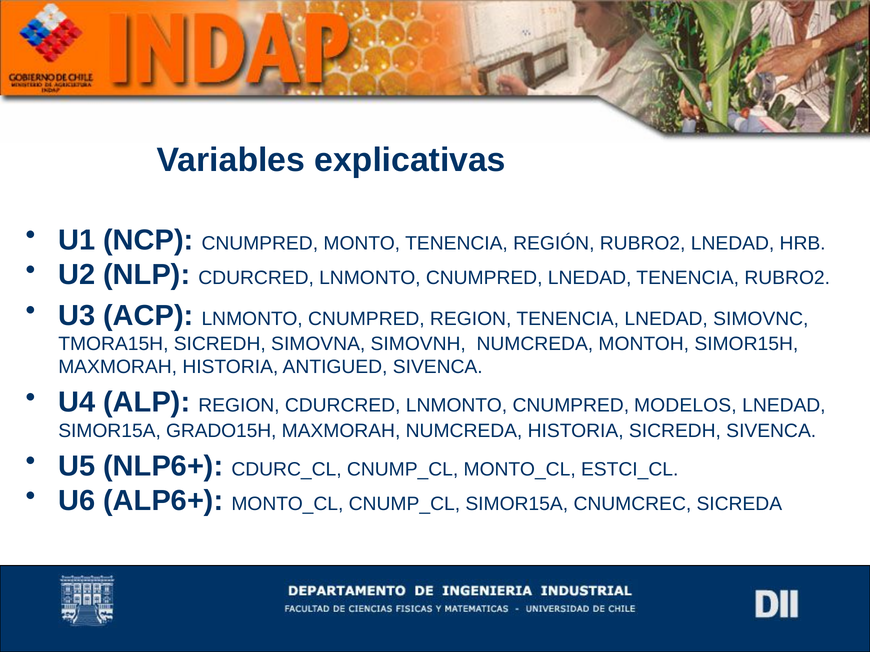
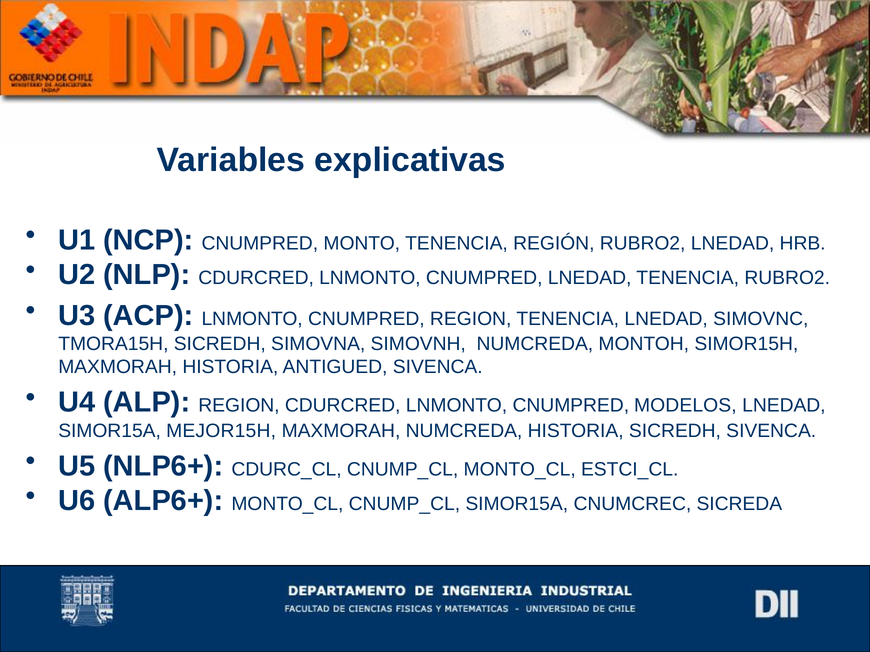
GRADO15H: GRADO15H -> MEJOR15H
